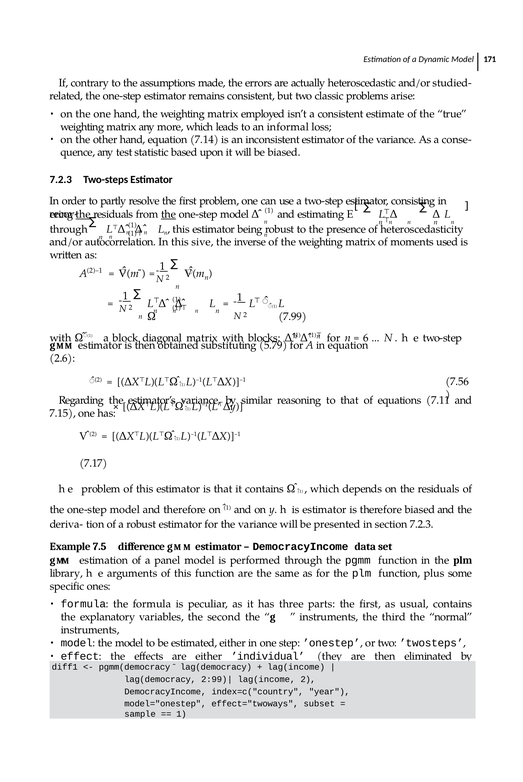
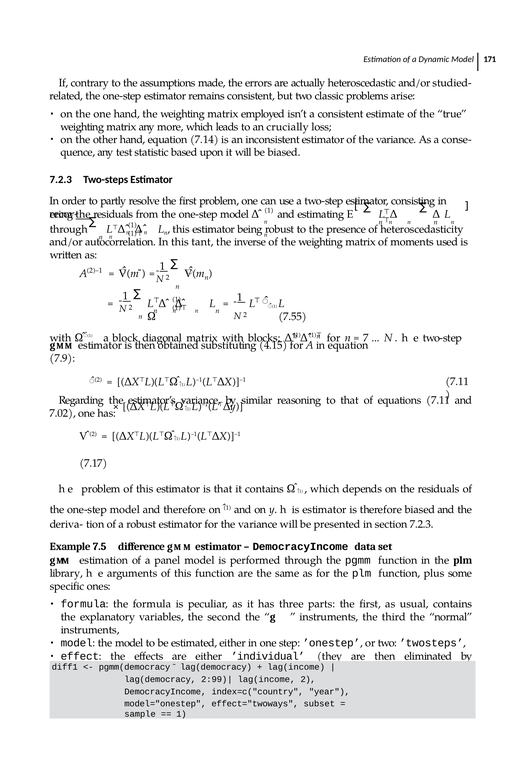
informal: informal -> crucially
the at (169, 214) underline: present -> none
sive: sive -> tant
7.99: 7.99 -> 7.55
6: 6 -> 7
5.79: 5.79 -> 4.15
2.6: 2.6 -> 7.9
7.56 at (457, 381): 7.56 -> 7.11
7.15: 7.15 -> 7.02
